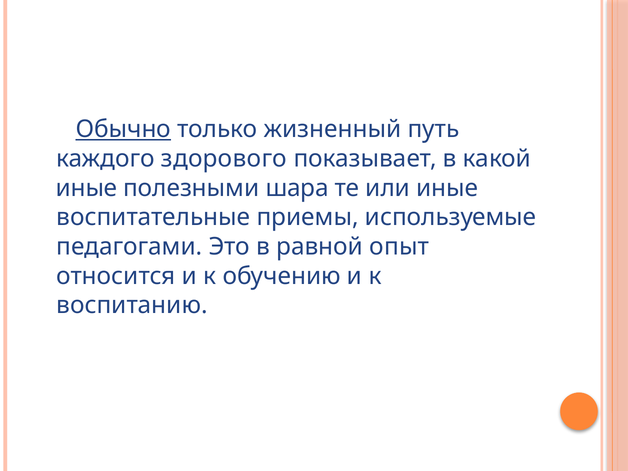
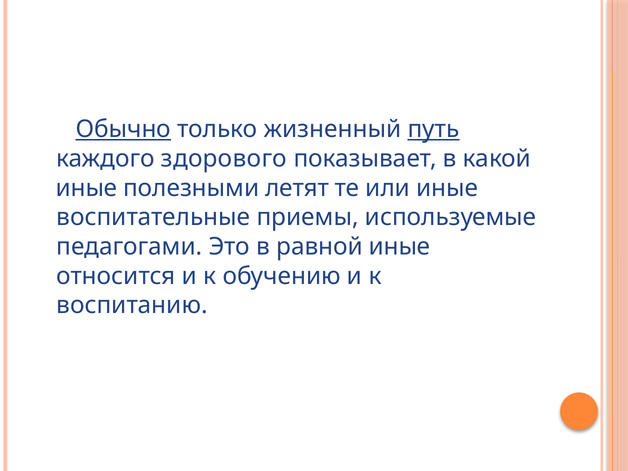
путь underline: none -> present
шара: шара -> летят
равной опыт: опыт -> иные
